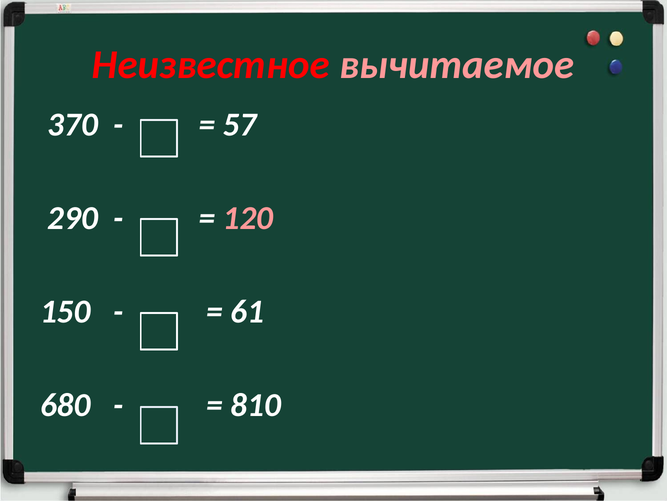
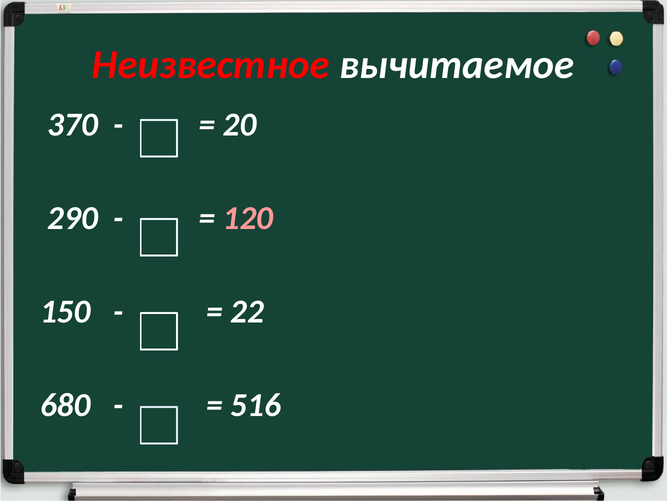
вычитаемое colour: pink -> white
57: 57 -> 20
61: 61 -> 22
810: 810 -> 516
